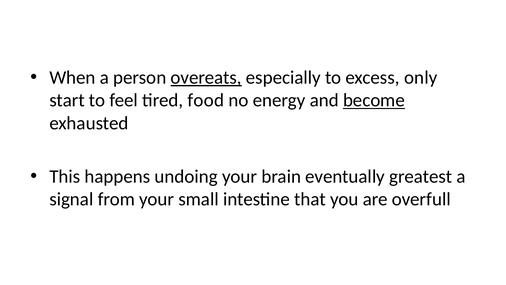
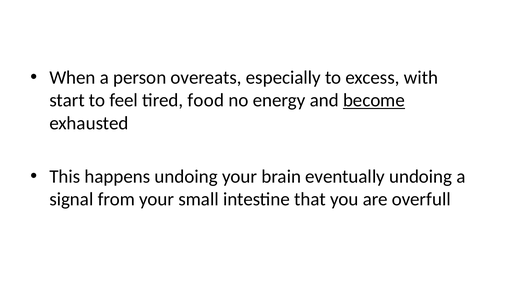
overeats underline: present -> none
only: only -> with
eventually greatest: greatest -> undoing
